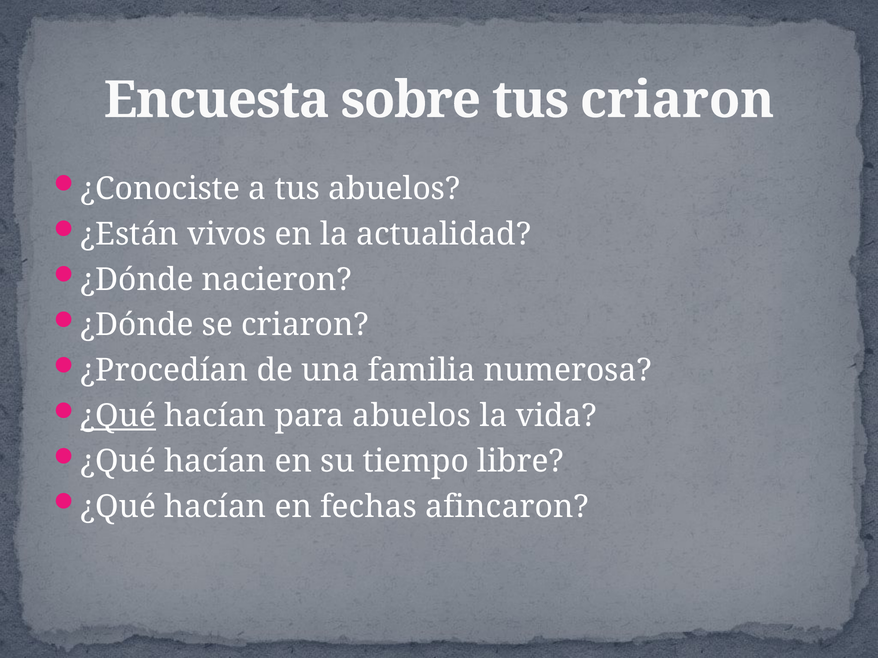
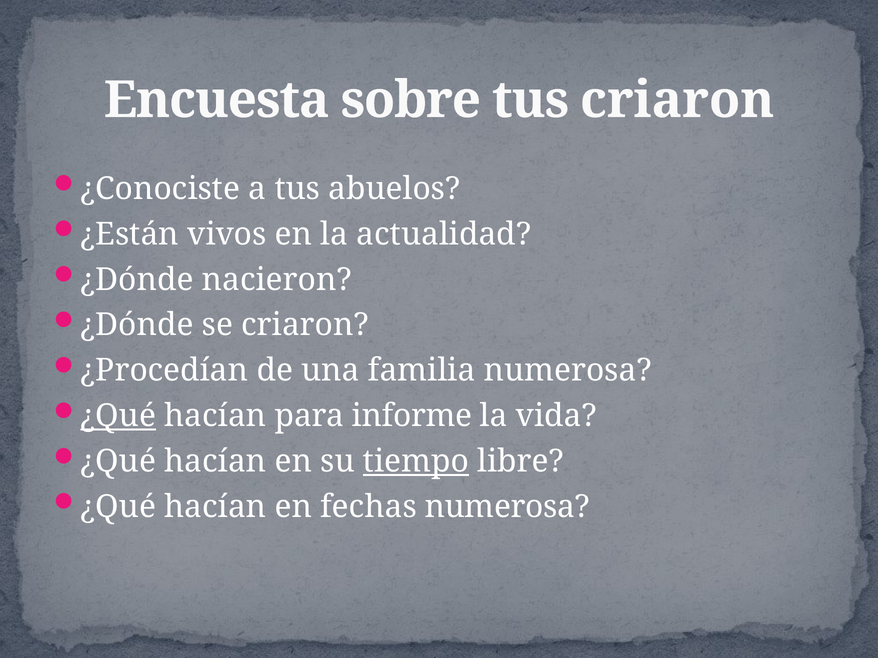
para abuelos: abuelos -> informe
tiempo underline: none -> present
fechas afincaron: afincaron -> numerosa
